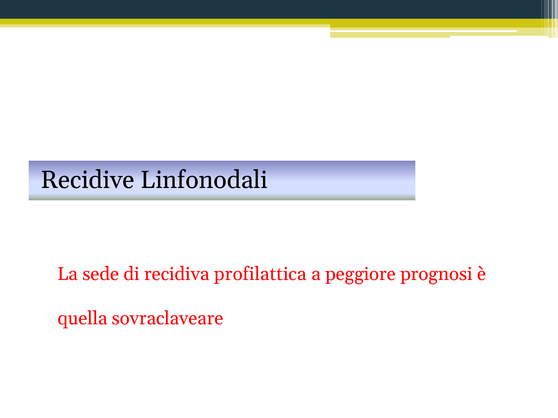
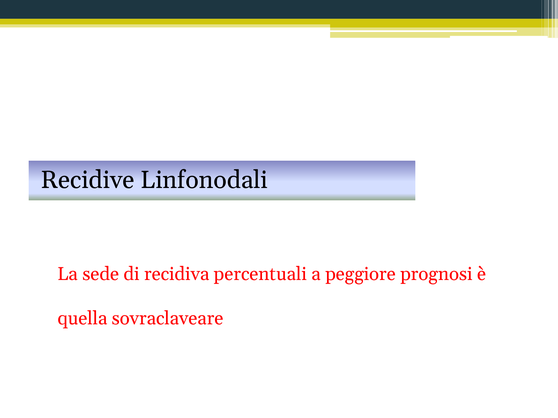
profilattica: profilattica -> percentuali
